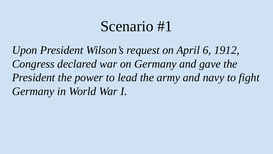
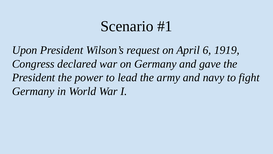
1912: 1912 -> 1919
